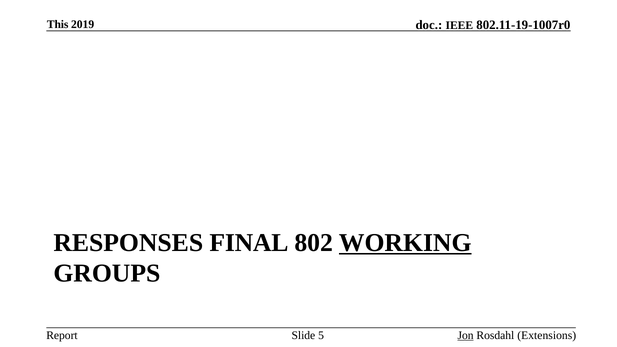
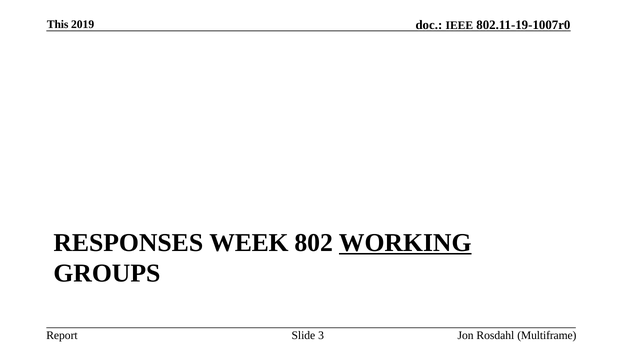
FINAL: FINAL -> WEEK
5: 5 -> 3
Jon underline: present -> none
Extensions: Extensions -> Multiframe
